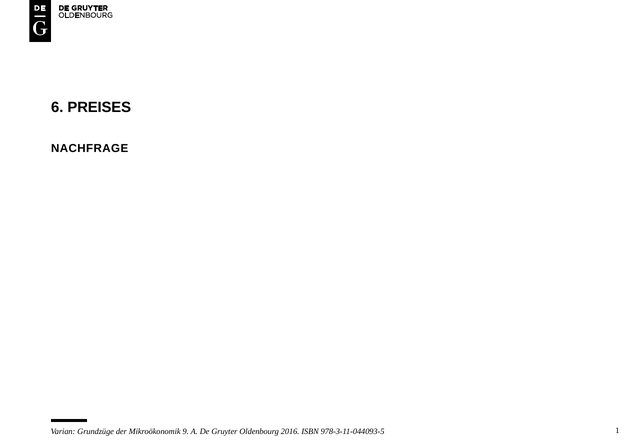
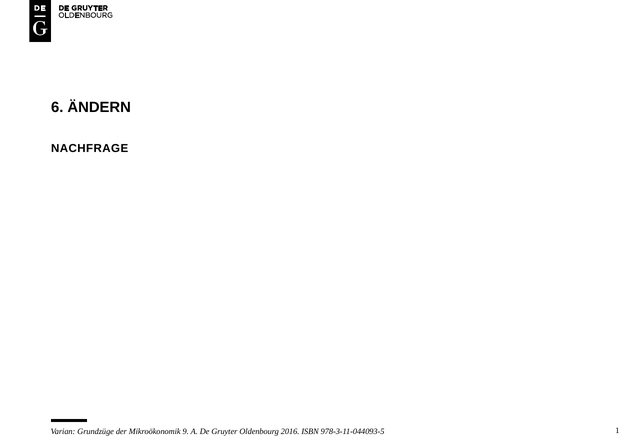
PREISES: PREISES -> ÄNDERN
